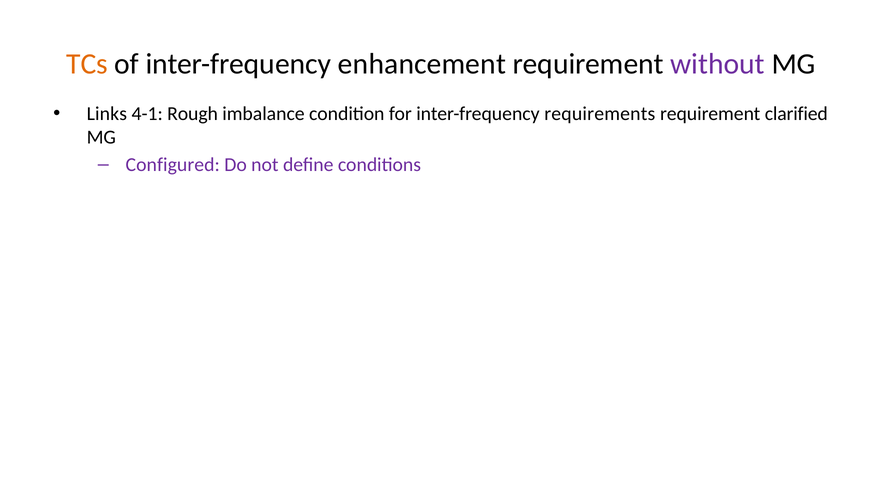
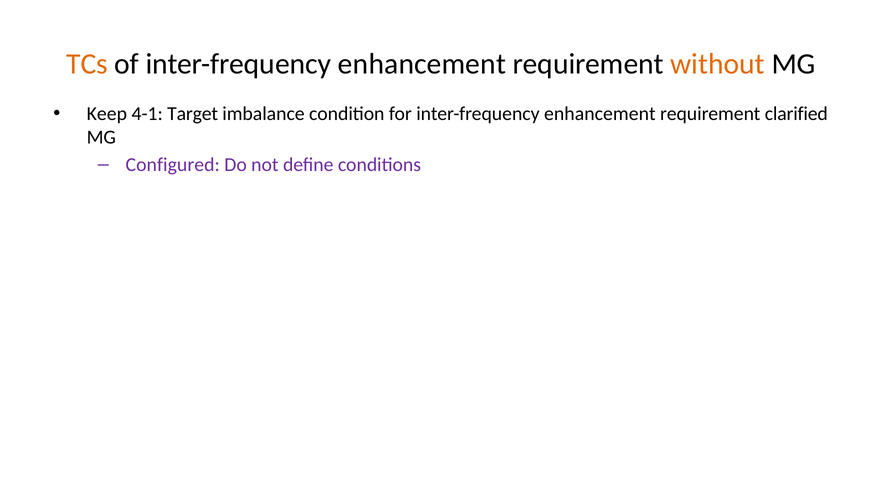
without colour: purple -> orange
Links: Links -> Keep
Rough: Rough -> Target
for inter-frequency requirements: requirements -> enhancement
